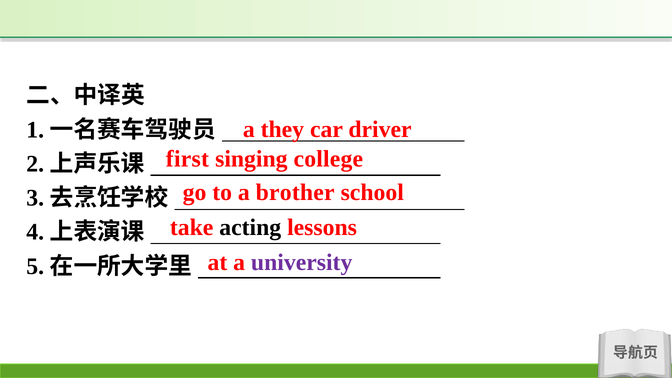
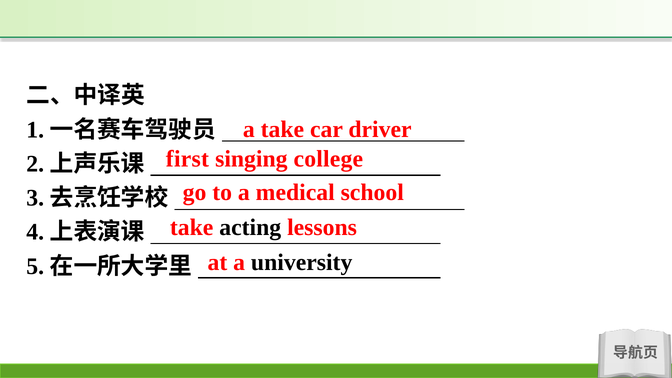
a they: they -> take
brother: brother -> medical
university colour: purple -> black
